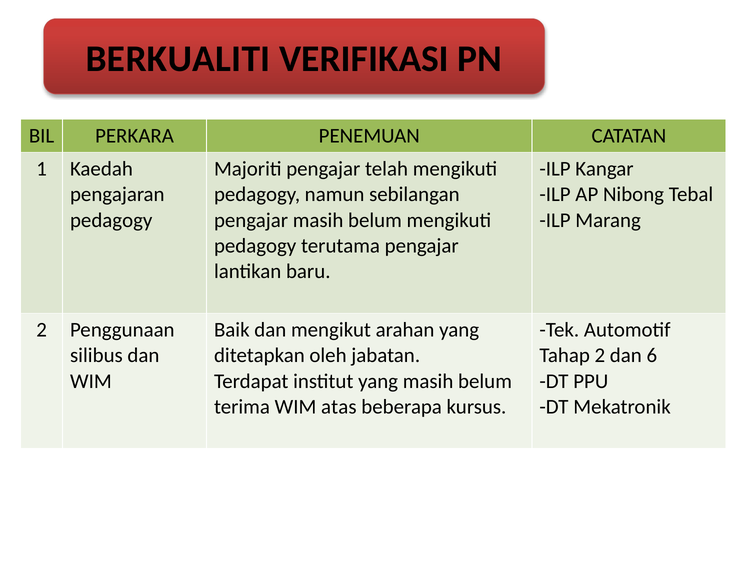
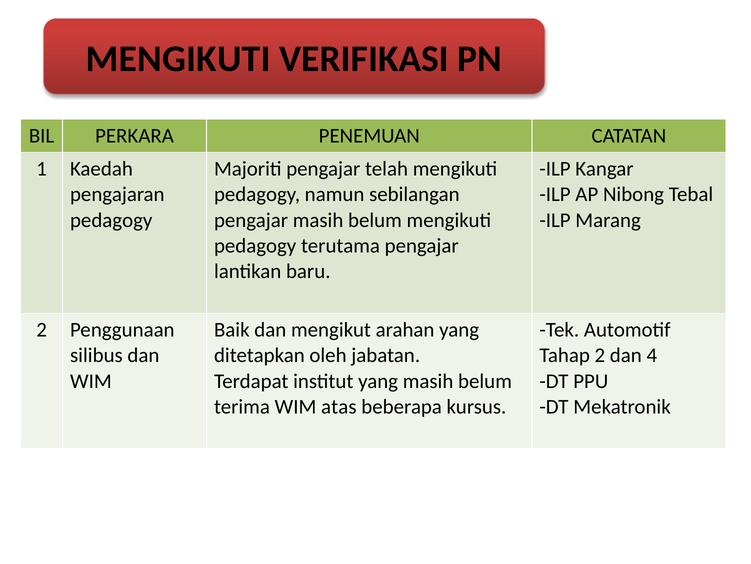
BERKUALITI at (178, 59): BERKUALITI -> MENGIKUTI
6: 6 -> 4
